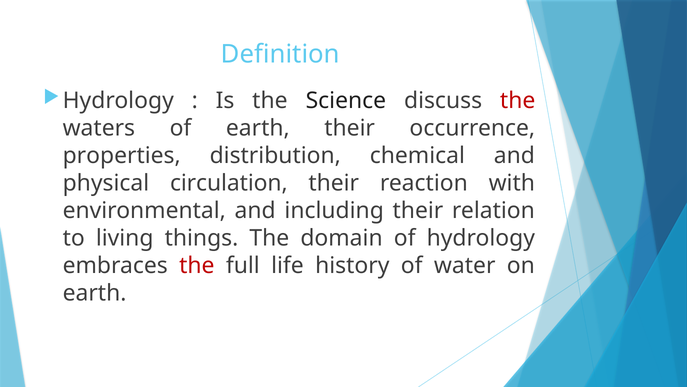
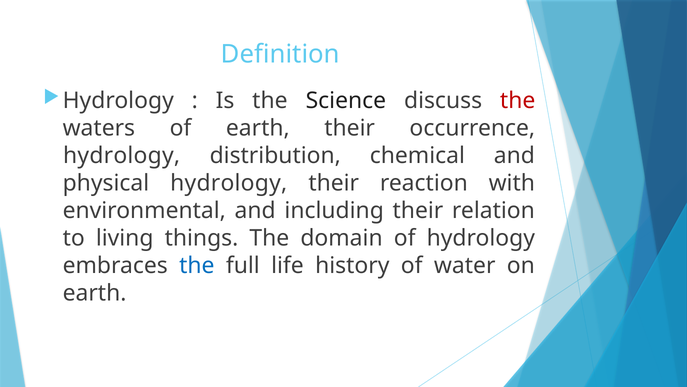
properties at (122, 155): properties -> hydrology
physical circulation: circulation -> hydrology
the at (197, 265) colour: red -> blue
